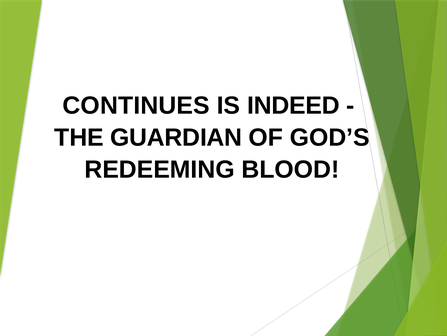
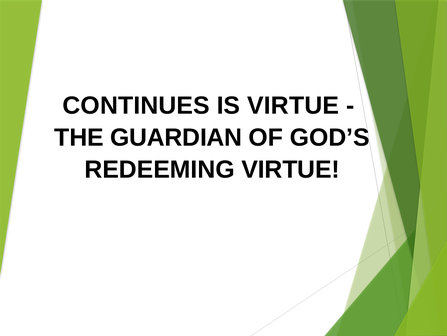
IS INDEED: INDEED -> VIRTUE
REDEEMING BLOOD: BLOOD -> VIRTUE
